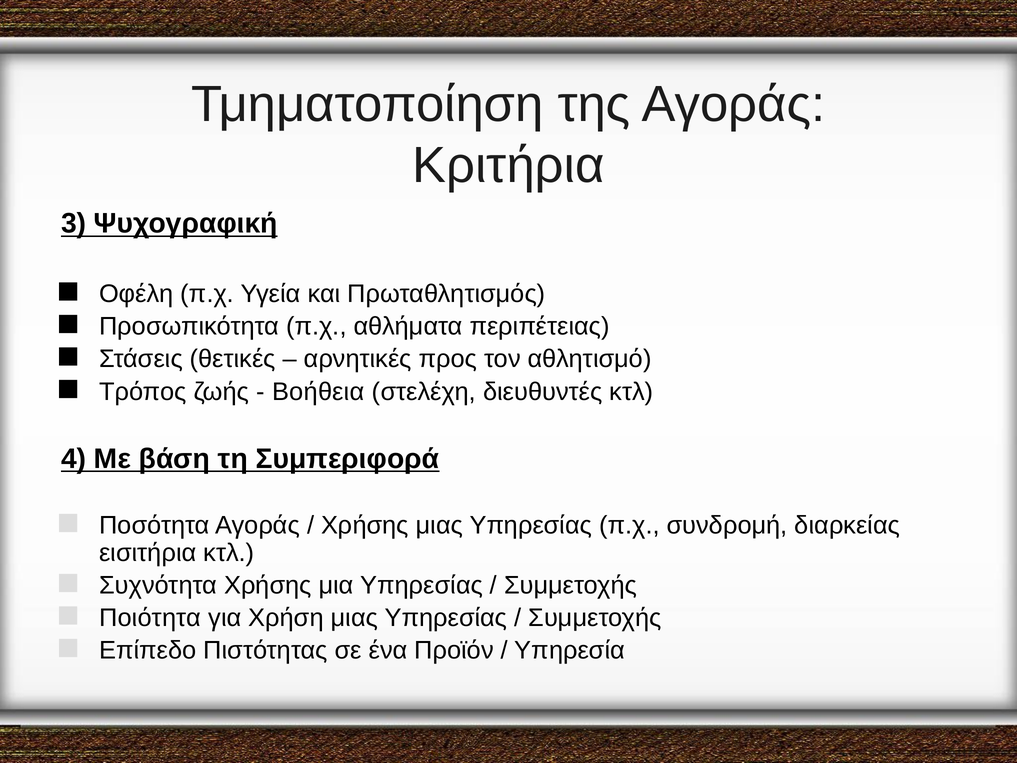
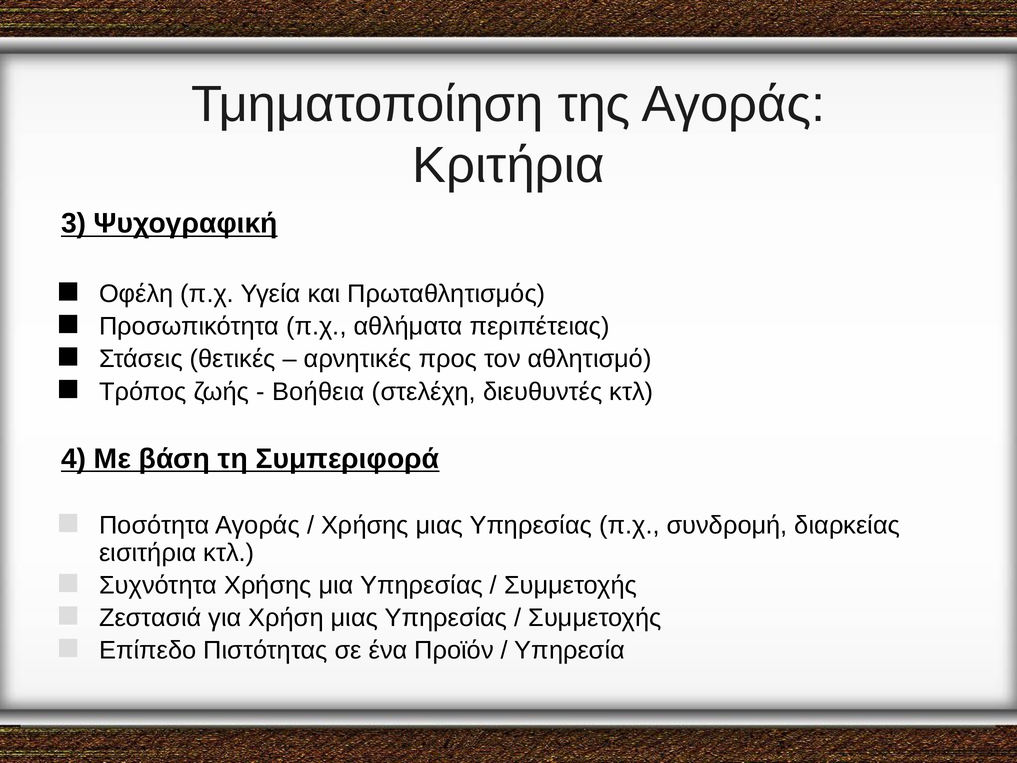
Ποιότητα: Ποιότητα -> Ζεστασιά
